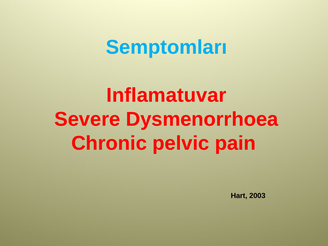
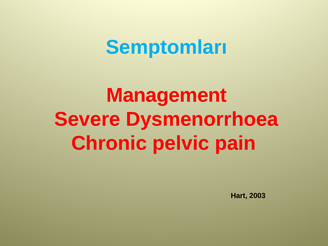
Inflamatuvar: Inflamatuvar -> Management
